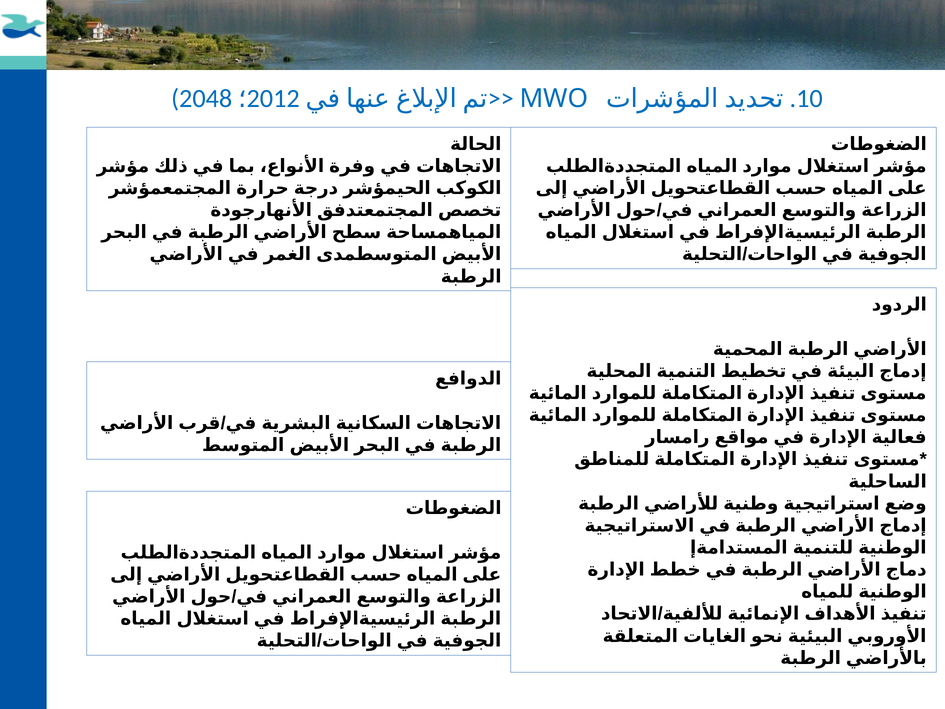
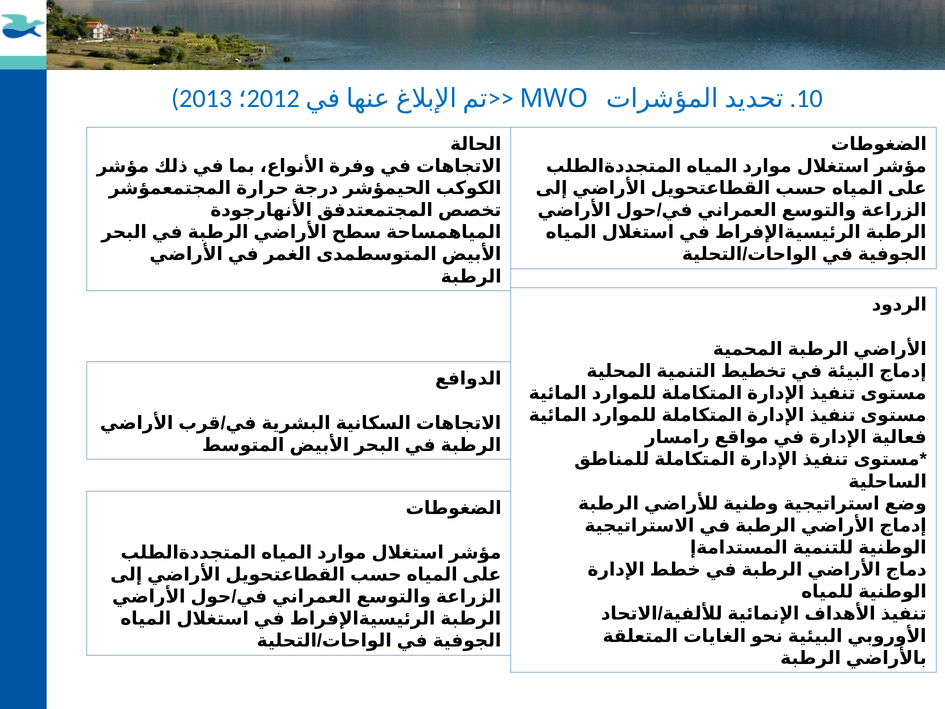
2048: 2048 -> 2013
